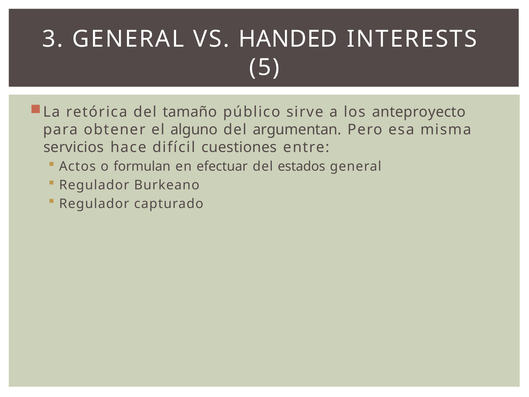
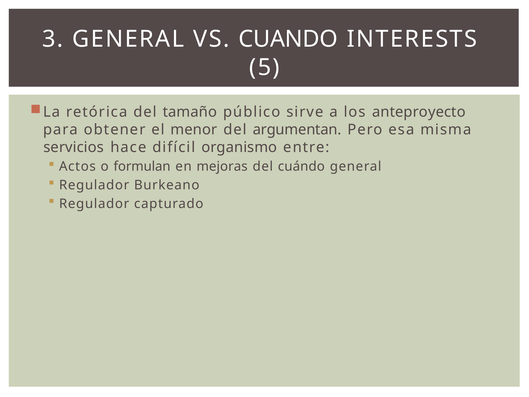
HANDED: HANDED -> CUANDO
alguno: alguno -> menor
cuestiones: cuestiones -> organismo
efectuar: efectuar -> mejoras
estados: estados -> cuándo
